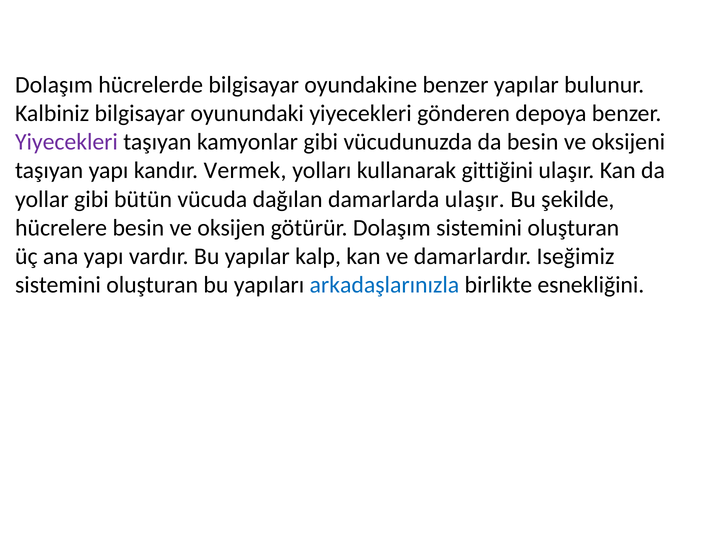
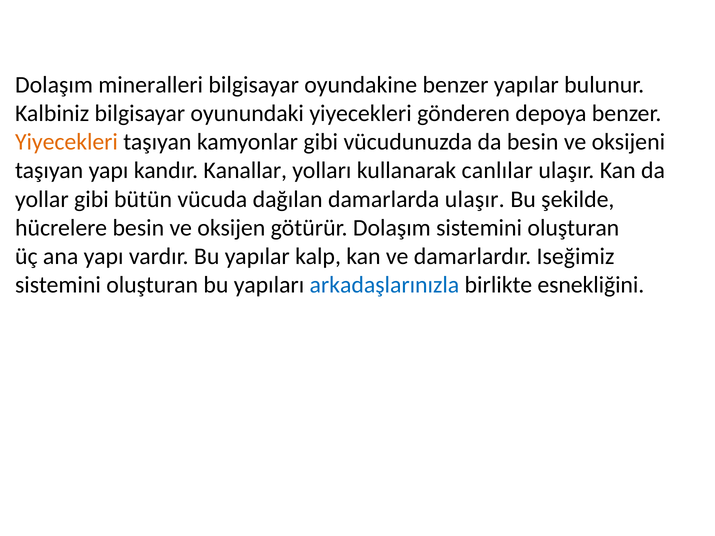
hücrelerde: hücrelerde -> mineralleri
Yiyecekleri at (66, 142) colour: purple -> orange
Vermek: Vermek -> Kanallar
gittiğini: gittiğini -> canlılar
